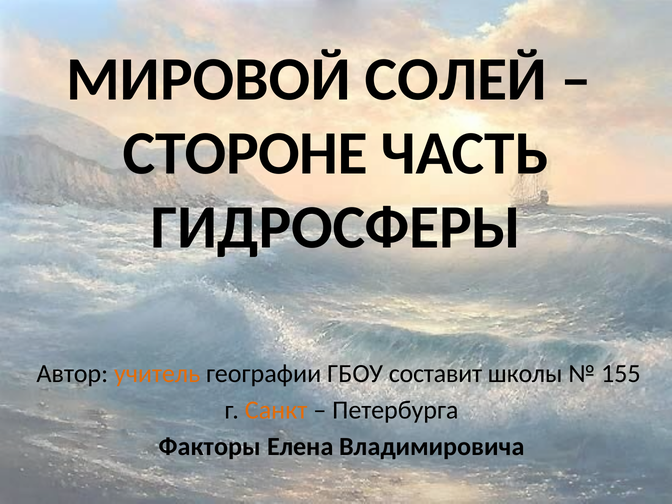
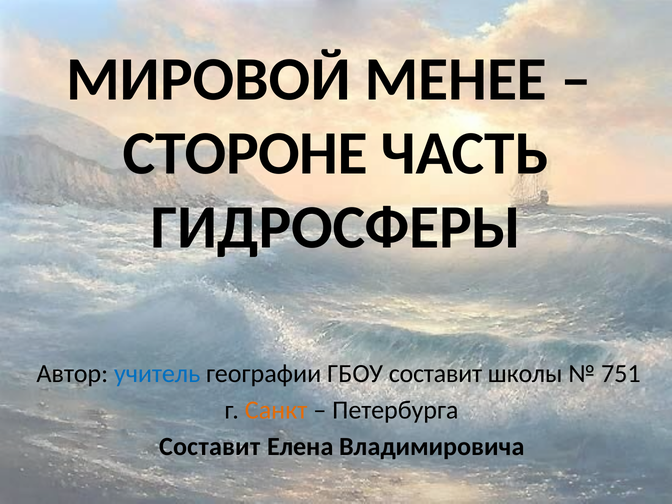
СОЛЕЙ: СОЛЕЙ -> МЕНЕЕ
учитель colour: orange -> blue
155: 155 -> 751
Факторы at (210, 447): Факторы -> Составит
